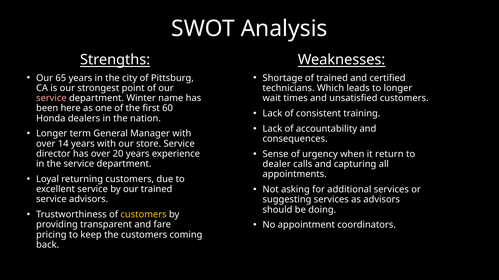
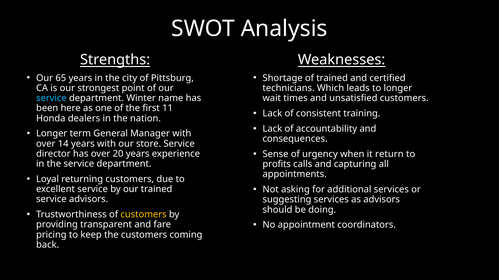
service at (51, 98) colour: pink -> light blue
60: 60 -> 11
dealer: dealer -> profits
